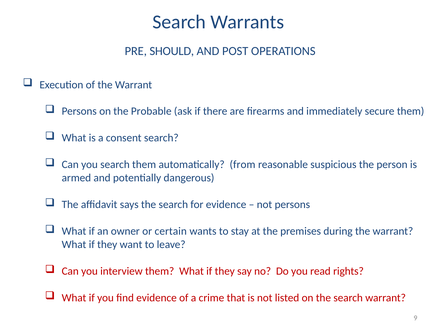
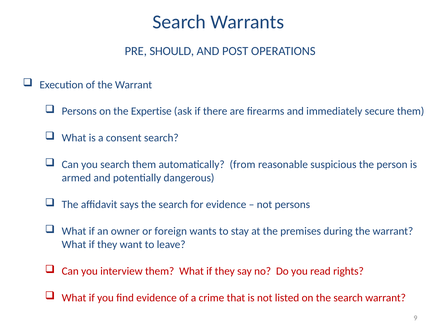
Probable: Probable -> Expertise
certain: certain -> foreign
